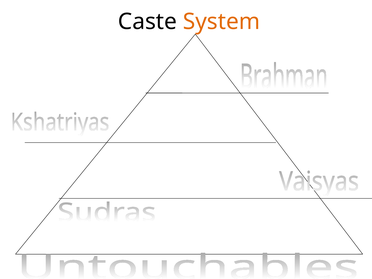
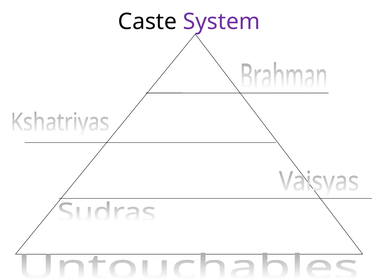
System colour: orange -> purple
